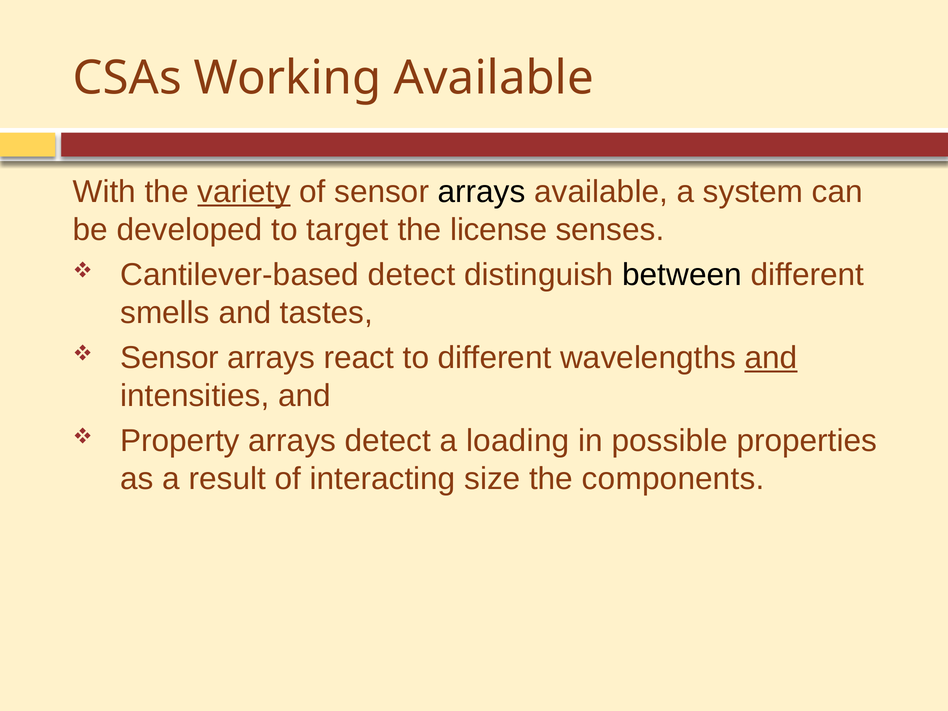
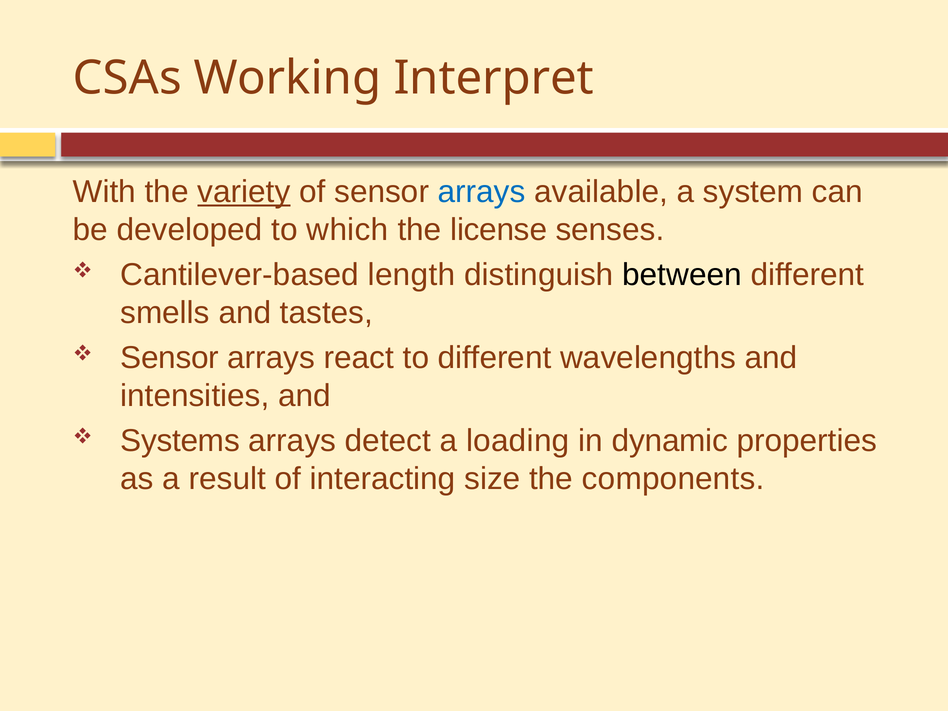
Working Available: Available -> Interpret
arrays at (482, 192) colour: black -> blue
target: target -> which
Cantilever-based detect: detect -> length
and at (771, 358) underline: present -> none
Property: Property -> Systems
possible: possible -> dynamic
